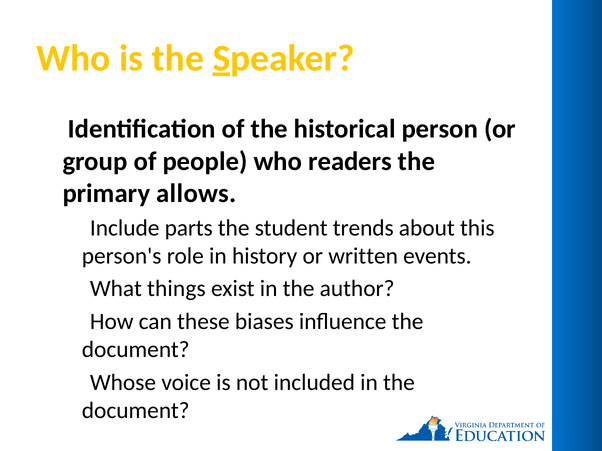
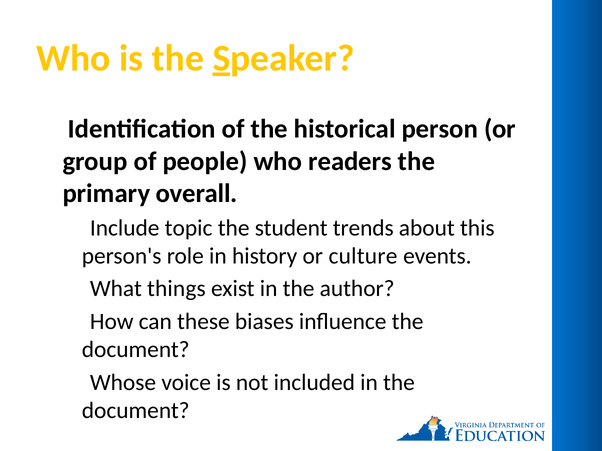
allows: allows -> overall
parts: parts -> topic
written: written -> culture
